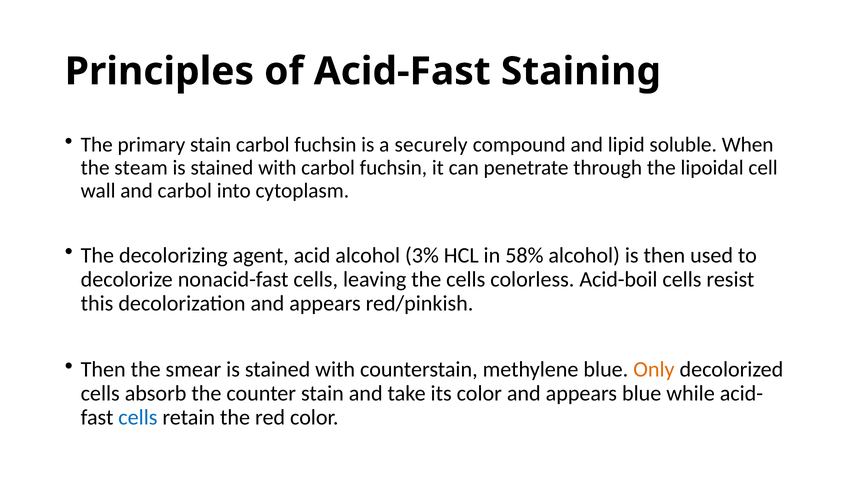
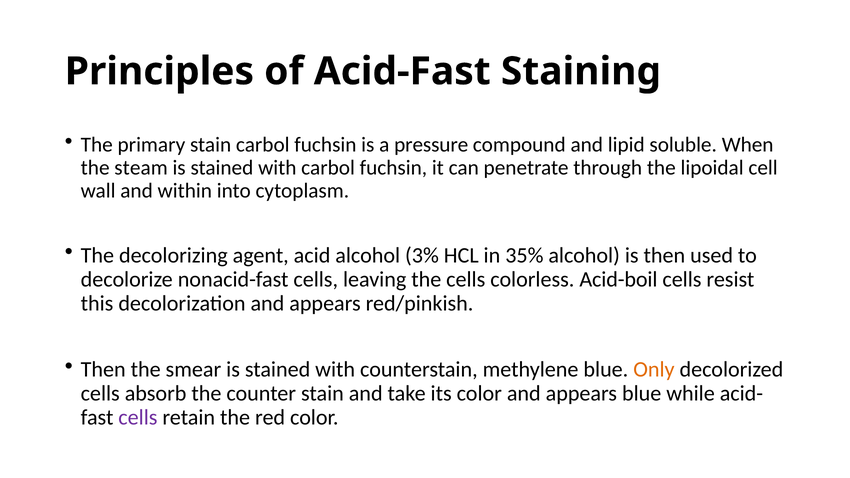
securely: securely -> pressure
and carbol: carbol -> within
58%: 58% -> 35%
cells at (138, 417) colour: blue -> purple
